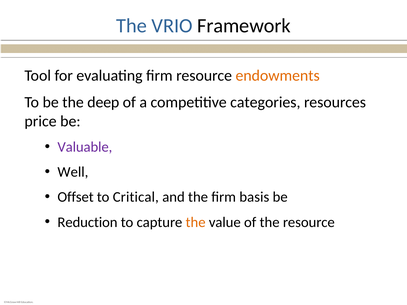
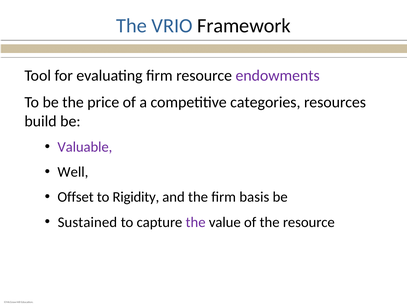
endowments colour: orange -> purple
deep: deep -> price
price: price -> build
Critical: Critical -> Rigidity
Reduction: Reduction -> Sustained
the at (196, 222) colour: orange -> purple
